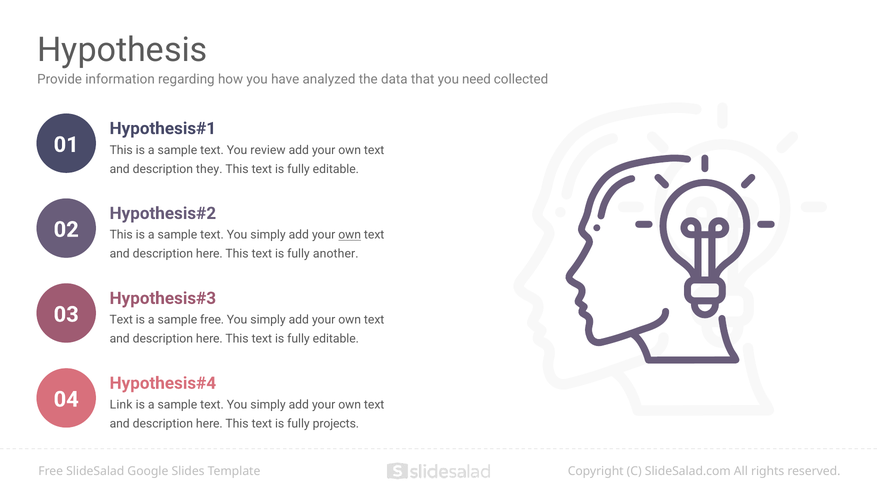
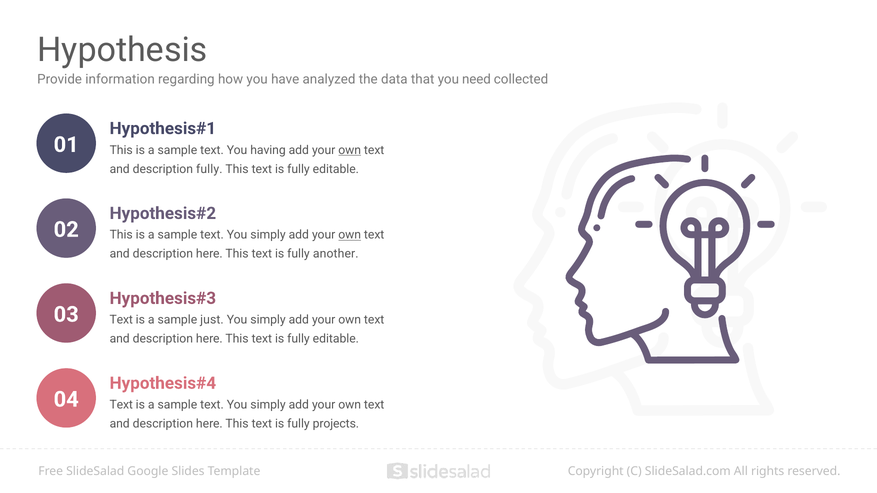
review: review -> having
own at (350, 150) underline: none -> present
description they: they -> fully
sample free: free -> just
Link at (121, 405): Link -> Text
